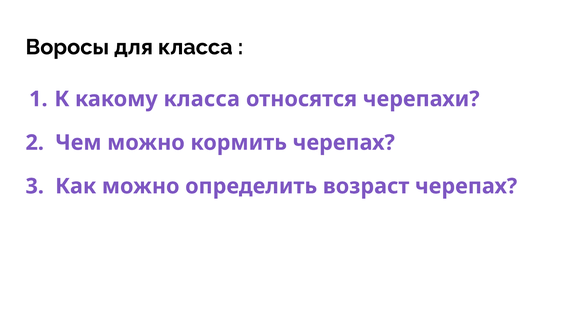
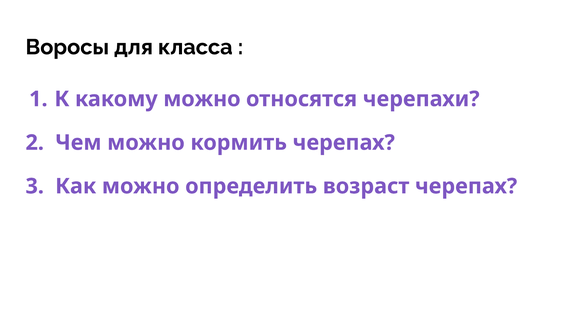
какому класса: класса -> можно
